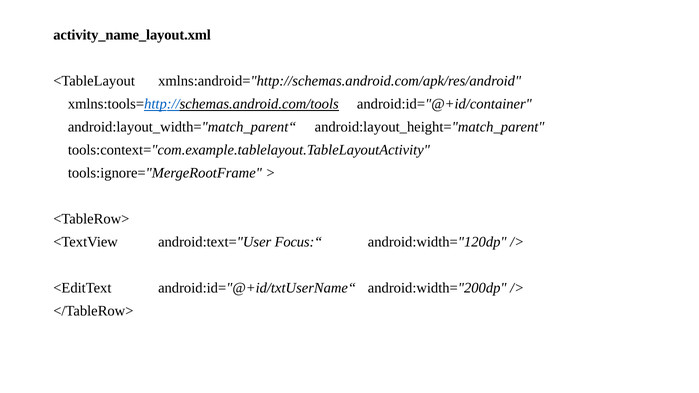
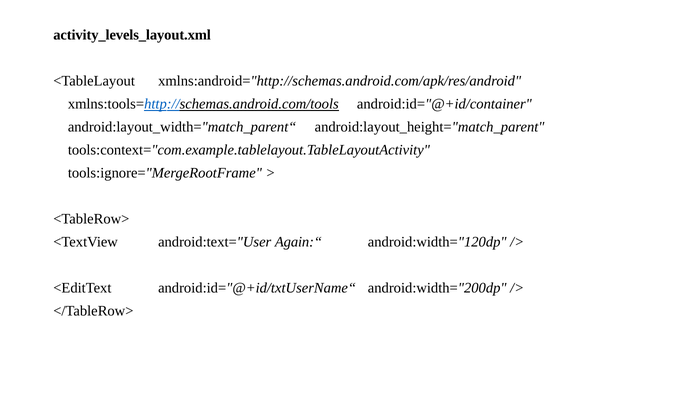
activity_name_layout.xml: activity_name_layout.xml -> activity_levels_layout.xml
Focus:“: Focus:“ -> Again:“
